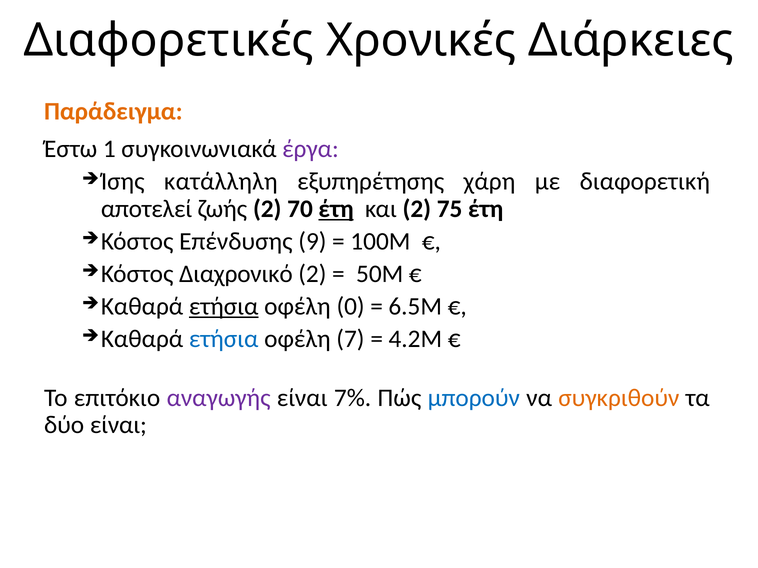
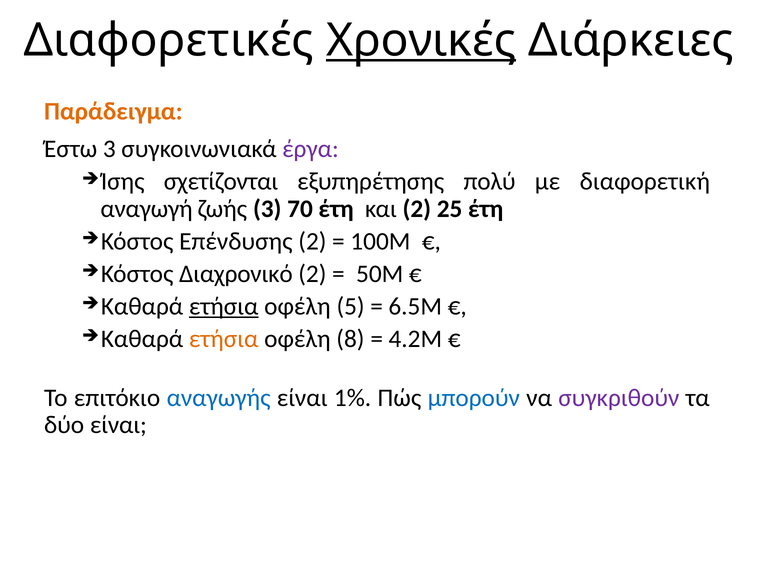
Χρονικές underline: none -> present
Έστω 1: 1 -> 3
κατάλληλη: κατάλληλη -> σχετίζονται
χάρη: χάρη -> πολύ
αποτελεί: αποτελεί -> αναγωγή
ζωής 2: 2 -> 3
έτη at (336, 209) underline: present -> none
75: 75 -> 25
Επένδυσης 9: 9 -> 2
0: 0 -> 5
ετήσια at (224, 339) colour: blue -> orange
7: 7 -> 8
αναγωγής colour: purple -> blue
7%: 7% -> 1%
συγκριθούν colour: orange -> purple
